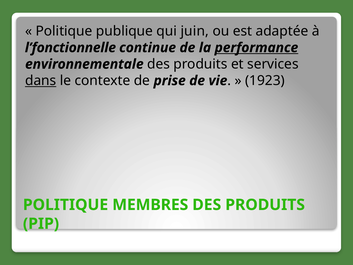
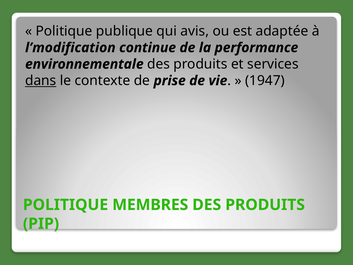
juin: juin -> avis
l’fonctionnelle: l’fonctionnelle -> l’modification
performance underline: present -> none
1923: 1923 -> 1947
